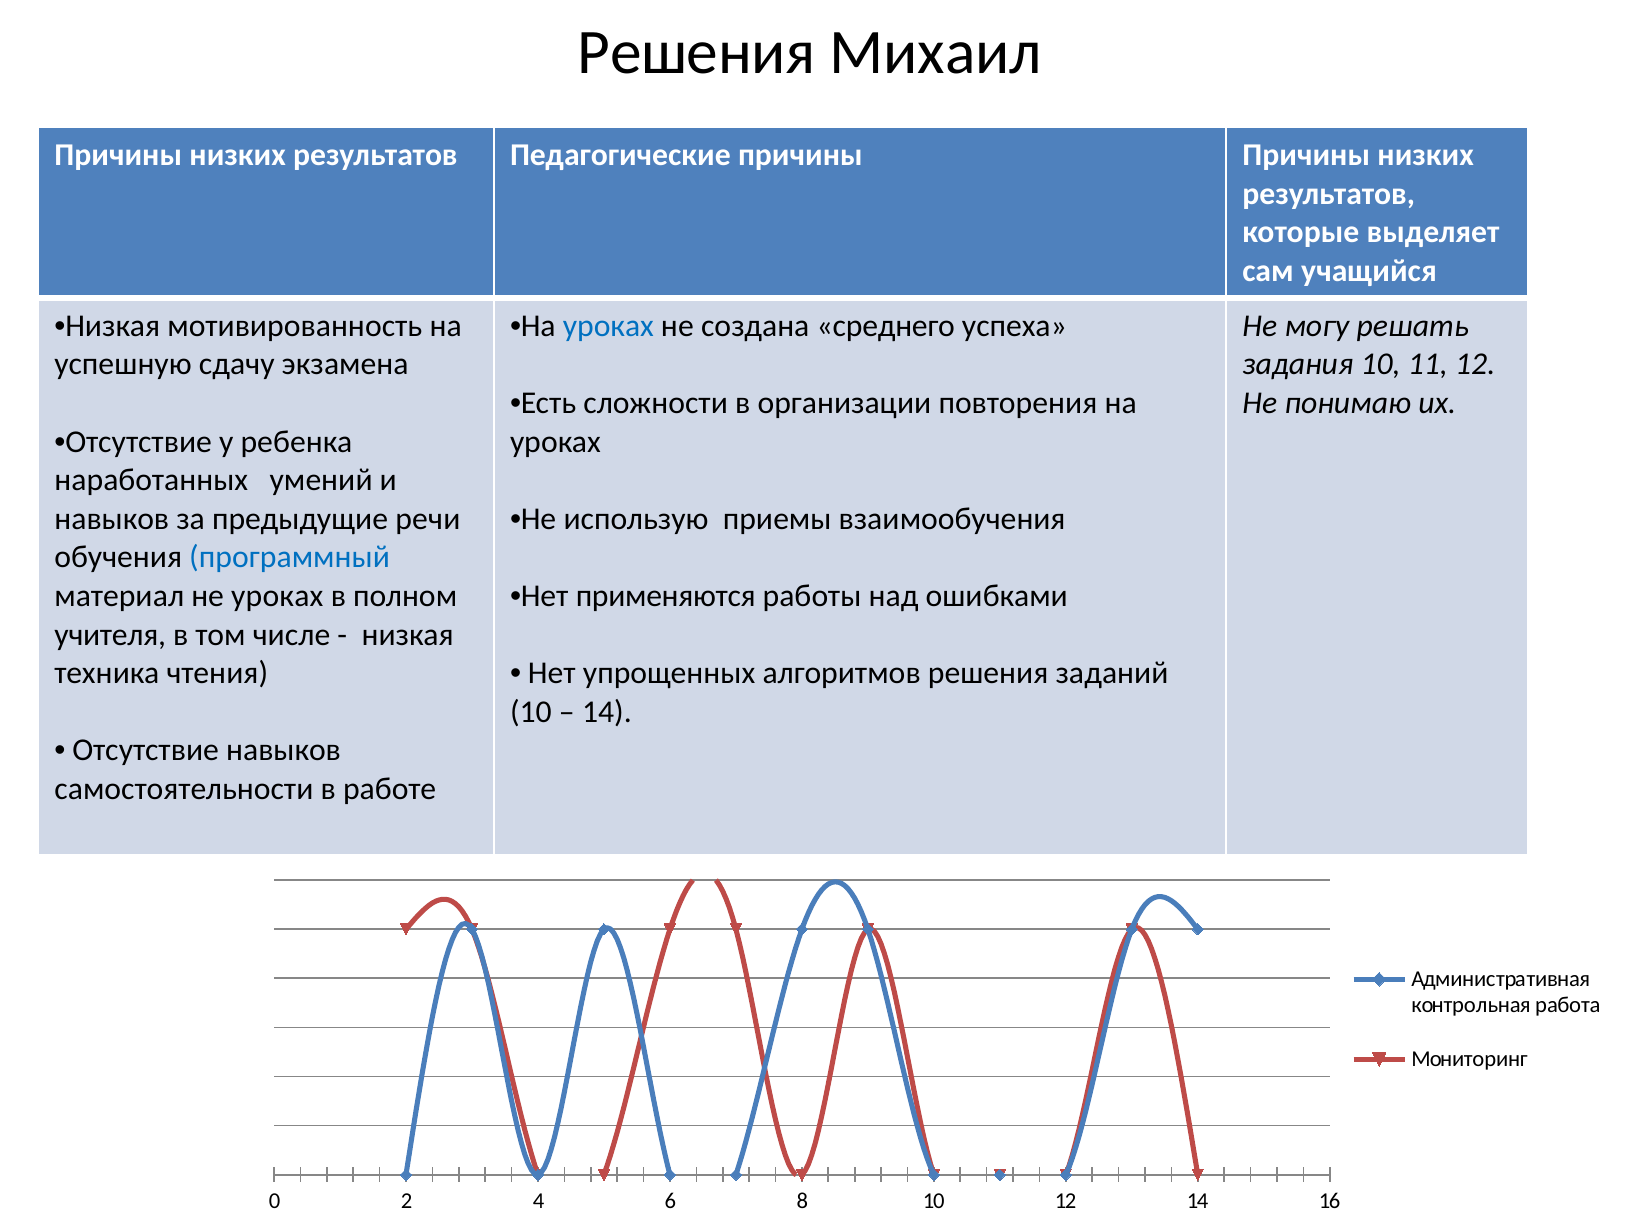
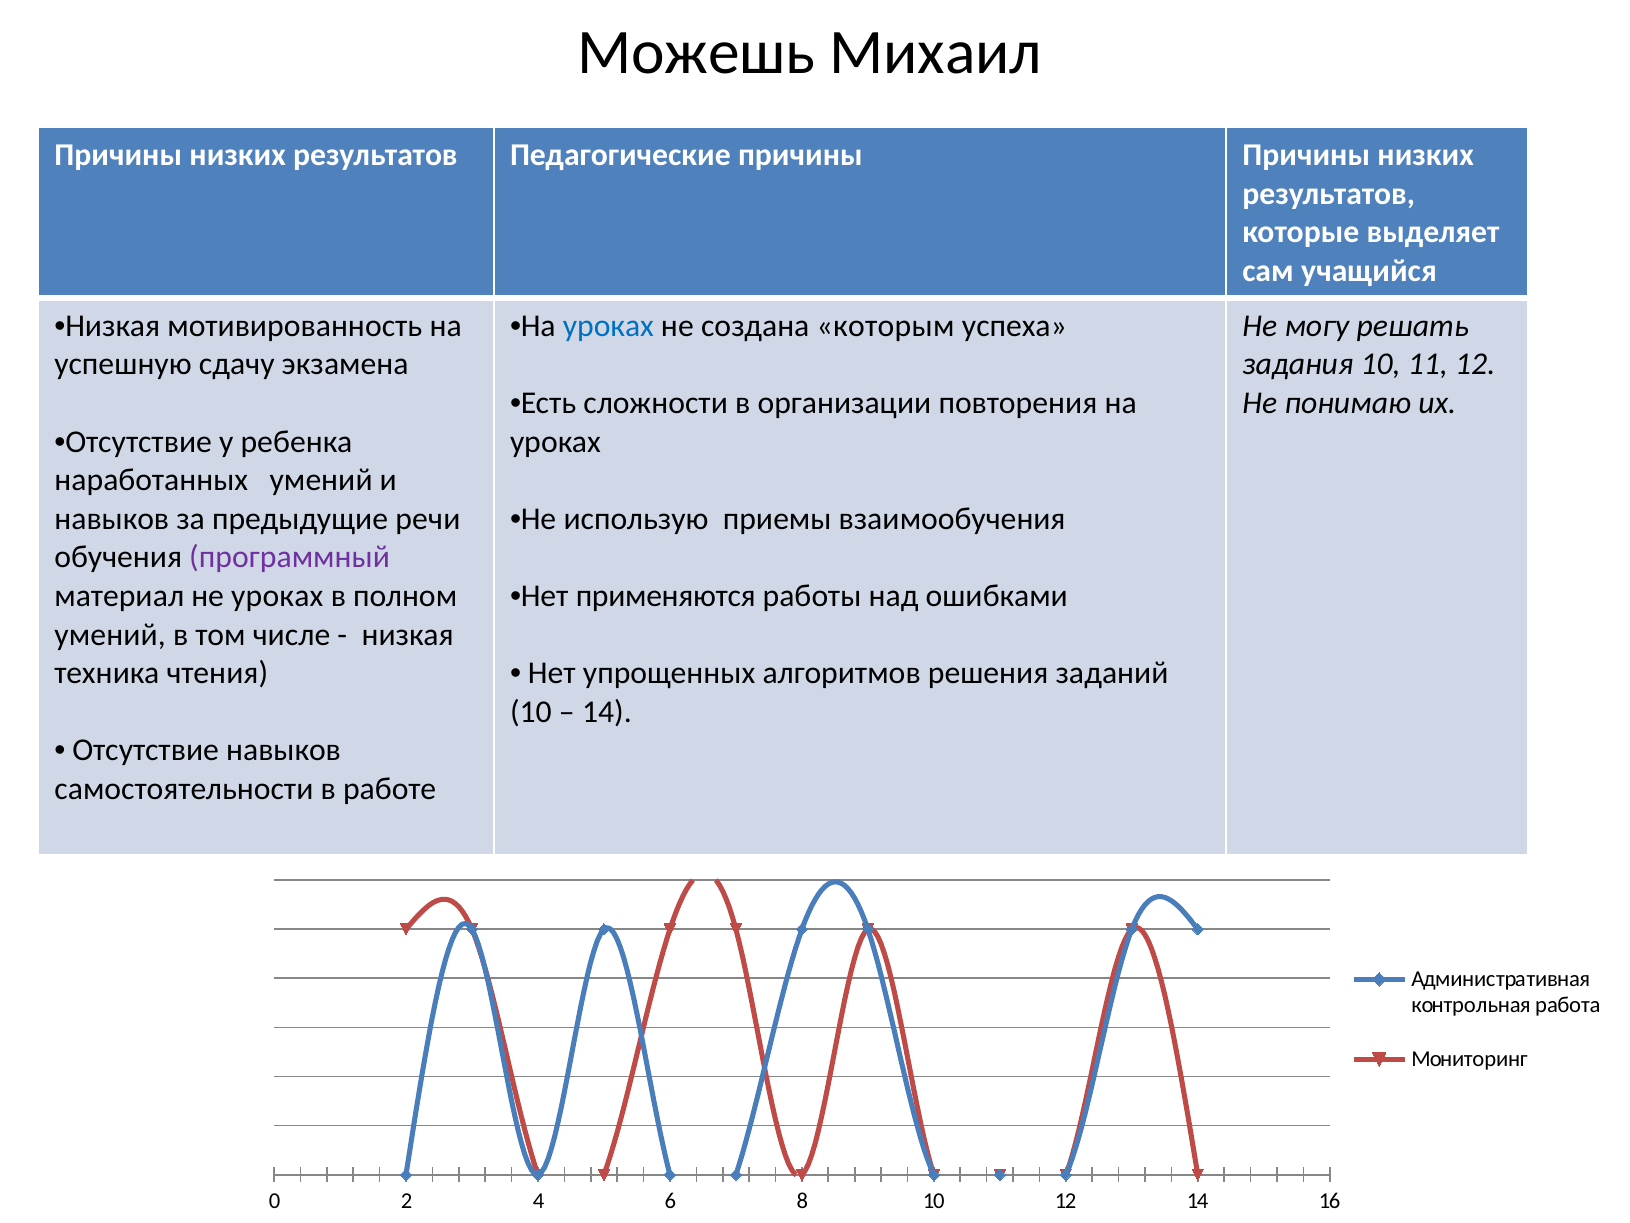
Решения at (697, 53): Решения -> Можешь
среднего: среднего -> которым
программный colour: blue -> purple
учителя at (110, 634): учителя -> умений
